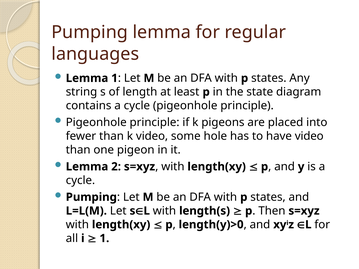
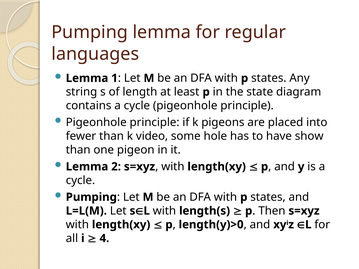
have video: video -> show
1 at (104, 239): 1 -> 4
